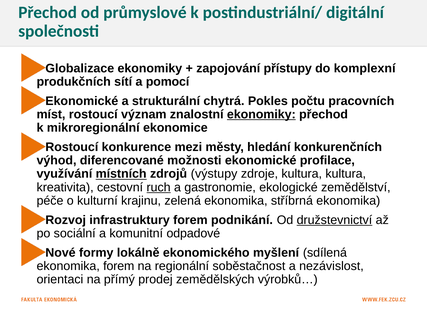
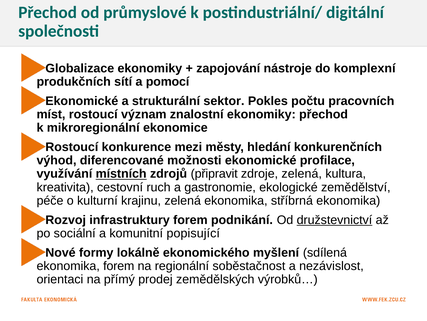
přístupy: přístupy -> nástroje
chytrá: chytrá -> sektor
ekonomiky at (261, 114) underline: present -> none
výstupy: výstupy -> připravit
zdroje kultura: kultura -> zelená
ruch underline: present -> none
odpadové: odpadové -> popisující
